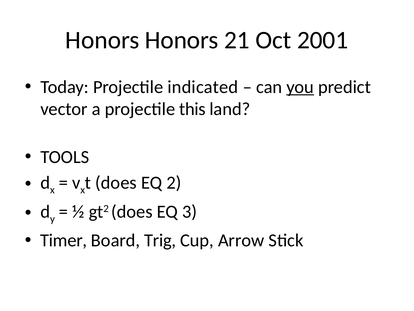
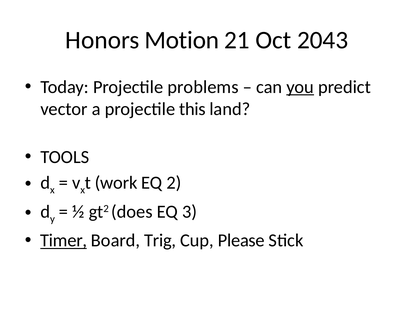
Honors Honors: Honors -> Motion
2001: 2001 -> 2043
indicated: indicated -> problems
does at (116, 183): does -> work
Timer underline: none -> present
Arrow: Arrow -> Please
